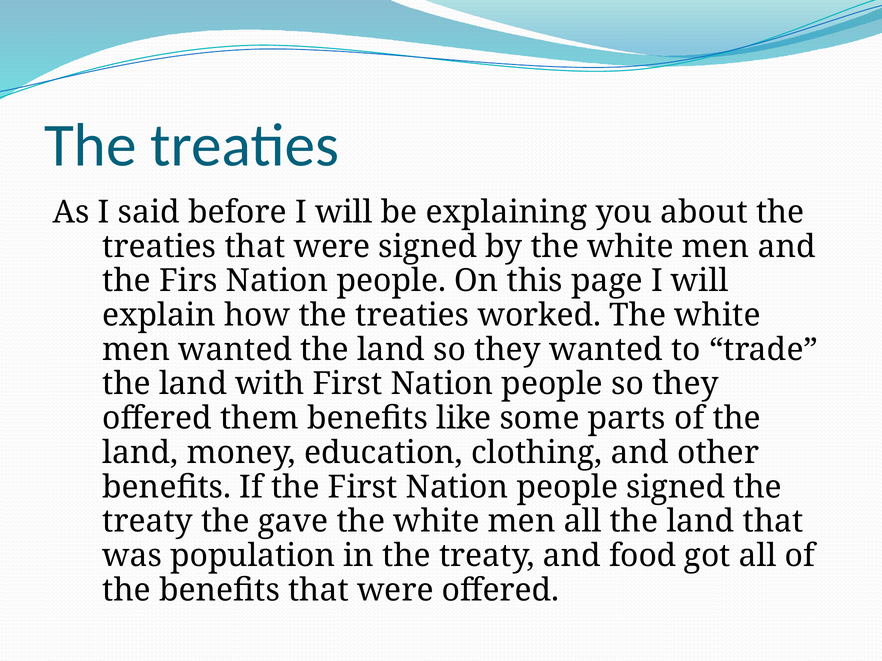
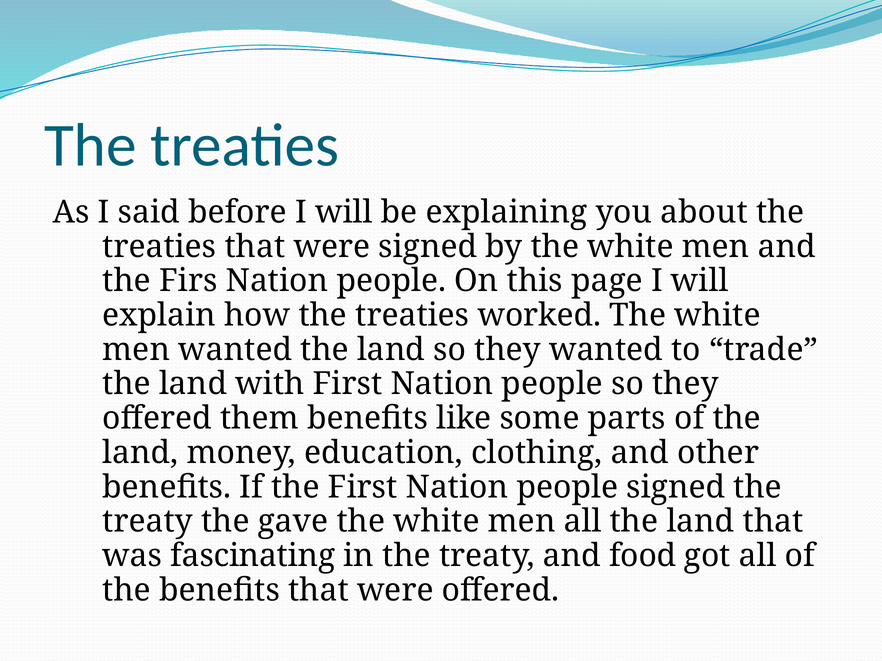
population: population -> fascinating
